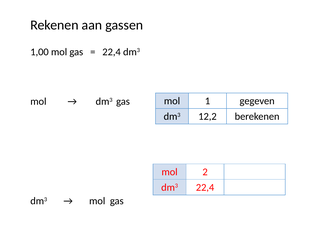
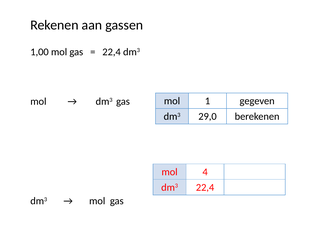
12,2: 12,2 -> 29,0
2: 2 -> 4
